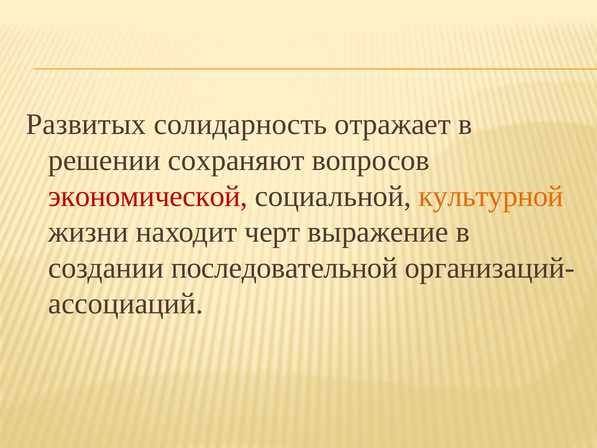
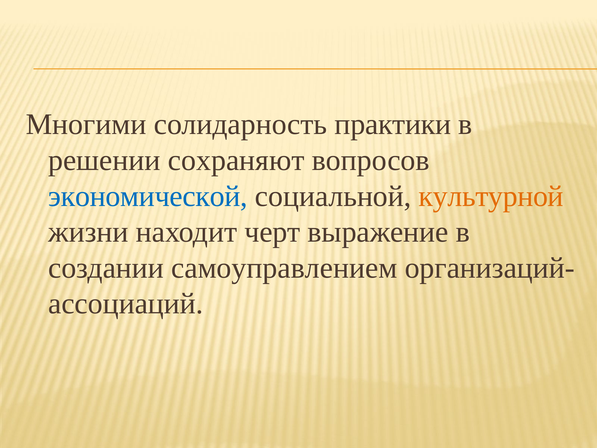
Развитых: Развитых -> Многими
отражает: отражает -> практики
экономической colour: red -> blue
последовательной: последовательной -> самоуправлением
